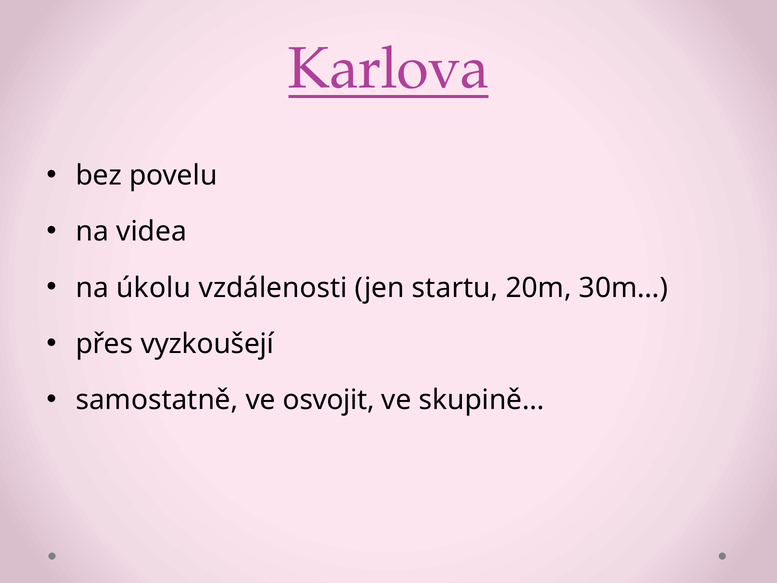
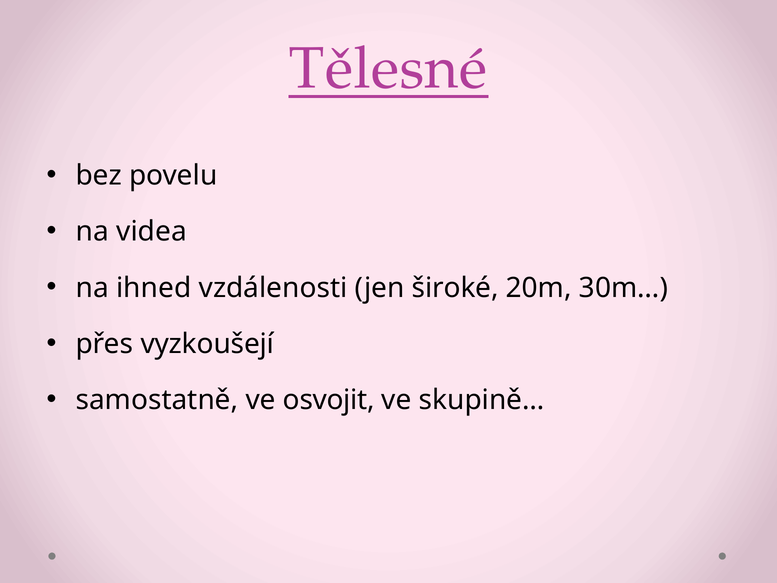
Karlova: Karlova -> Tělesné
úkolu: úkolu -> ihned
startu: startu -> široké
